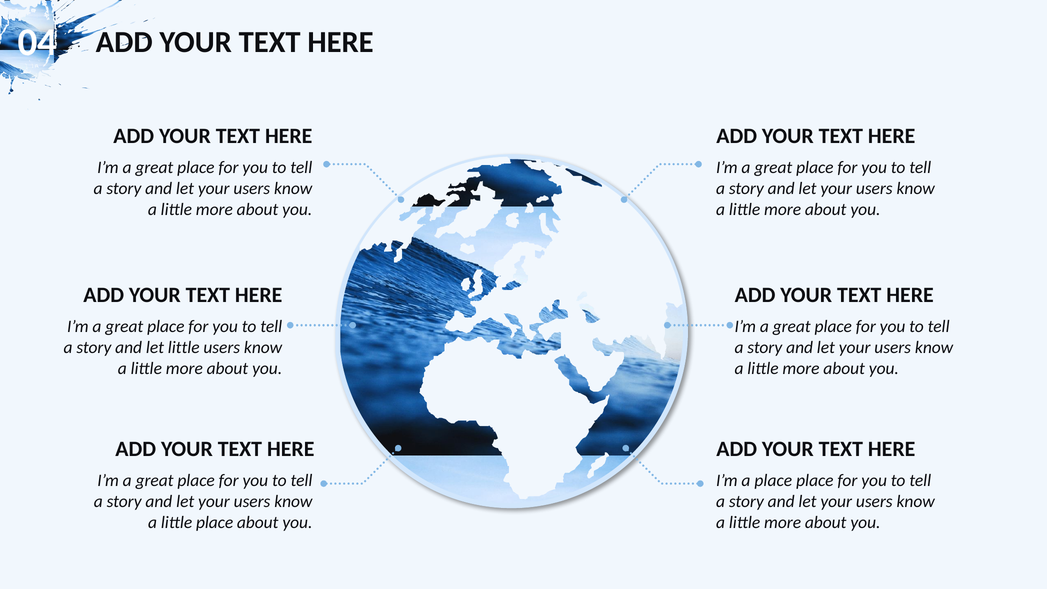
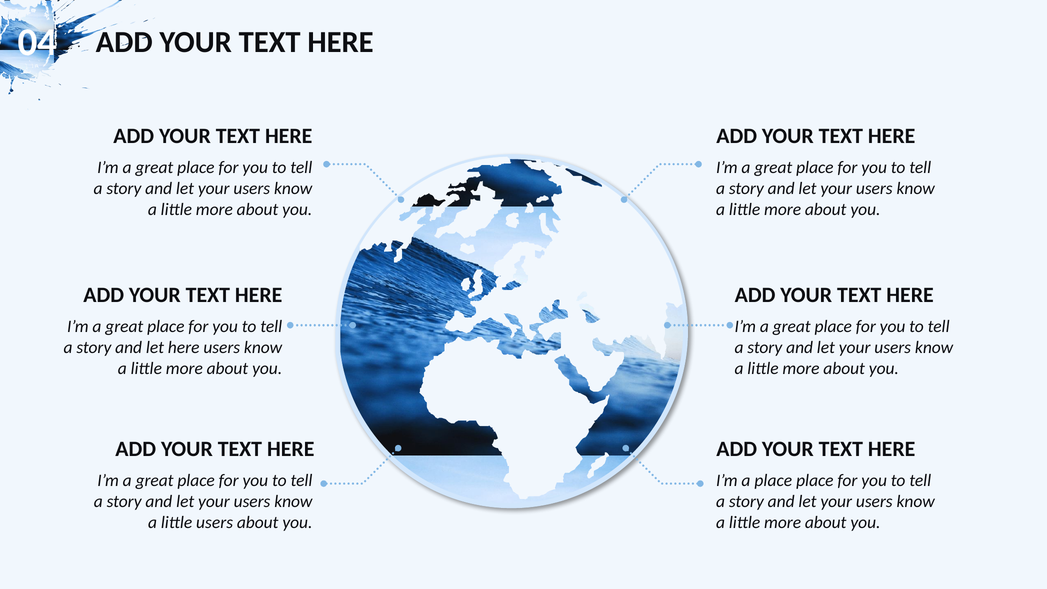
let little: little -> here
little place: place -> users
